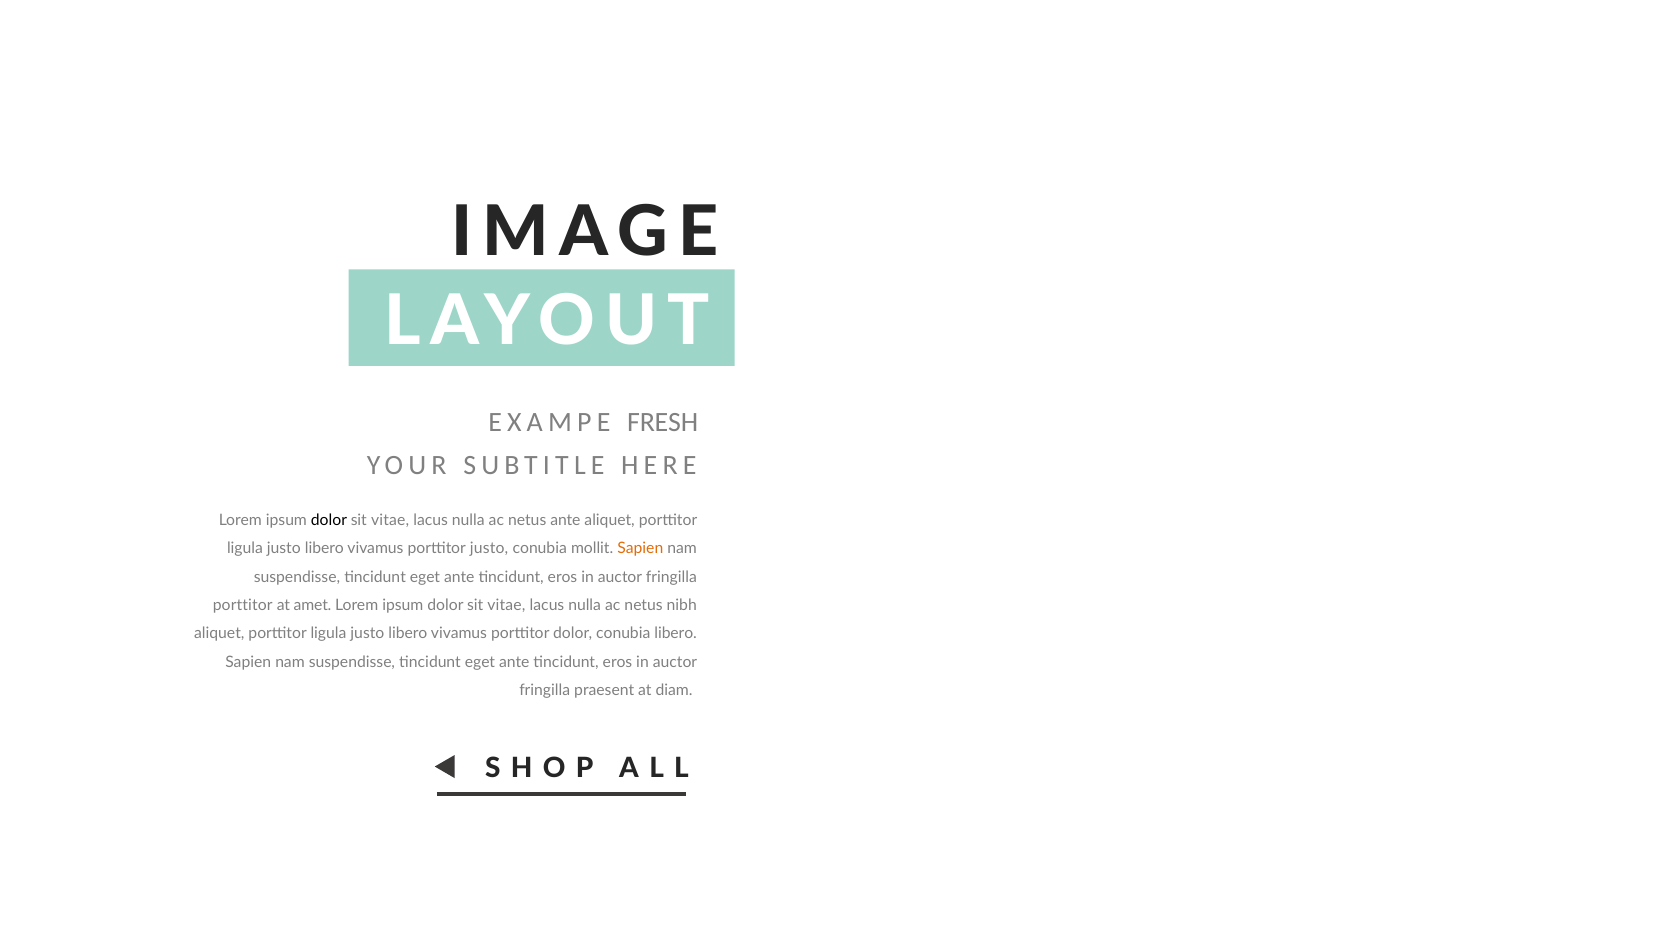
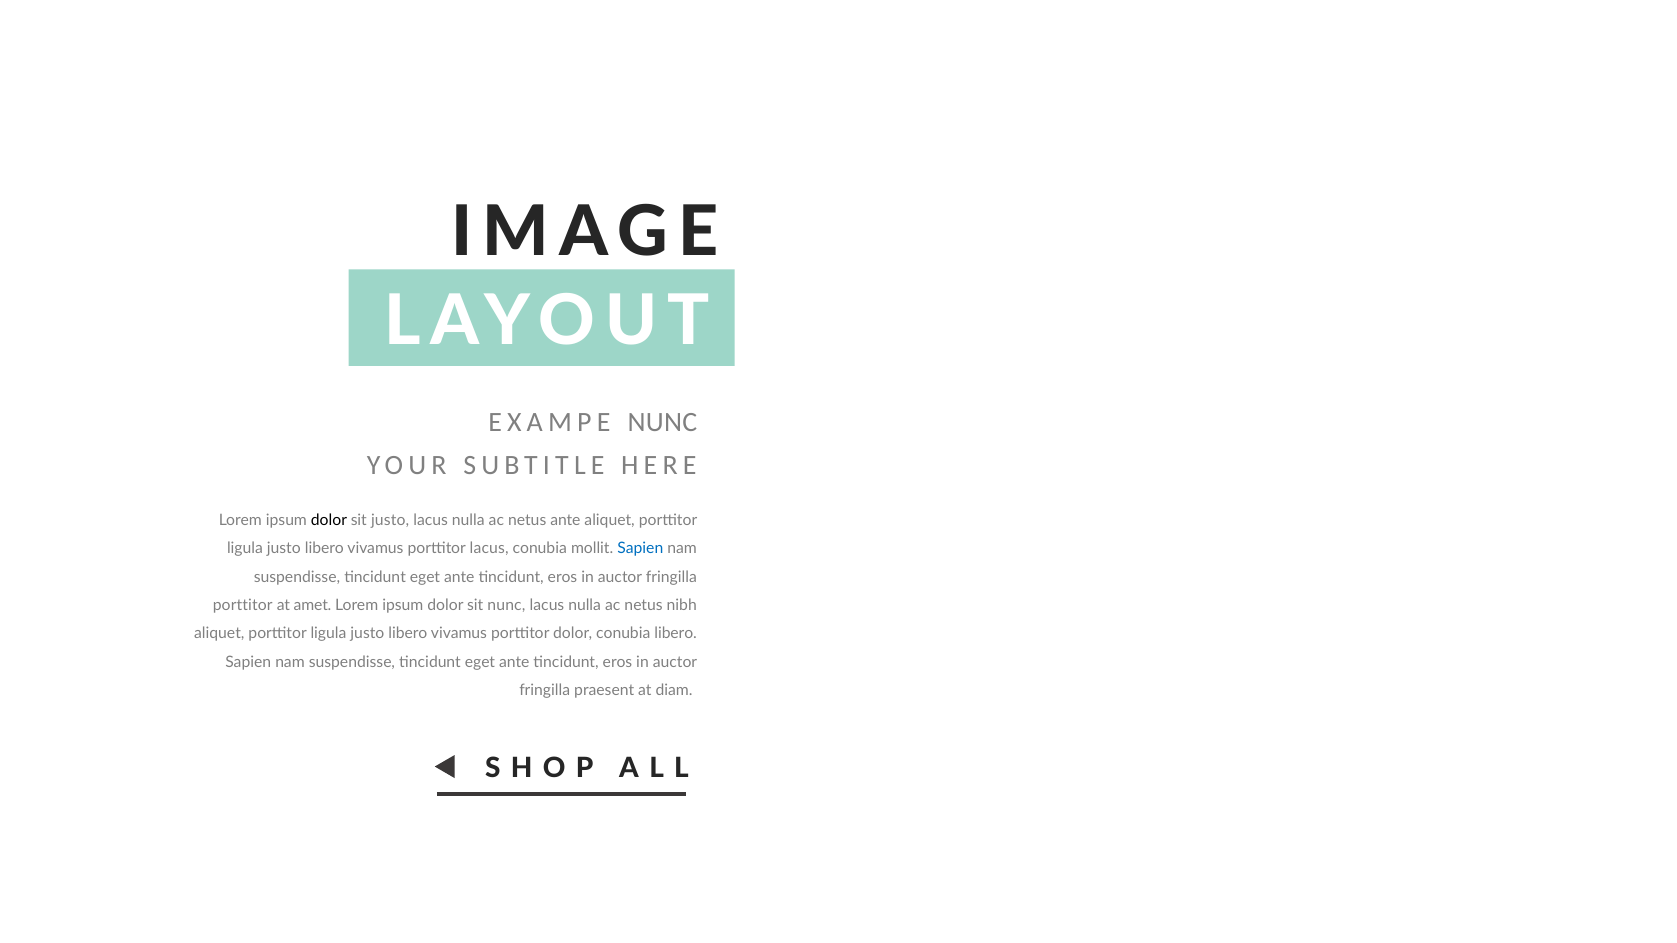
EXAMPE FRESH: FRESH -> NUNC
vitae at (390, 520): vitae -> justo
porttitor justo: justo -> lacus
Sapien at (640, 549) colour: orange -> blue
vitae at (506, 606): vitae -> nunc
